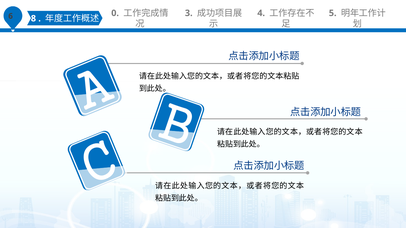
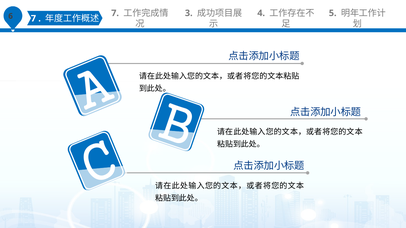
8 at (33, 18): 8 -> 7
0 at (115, 13): 0 -> 7
